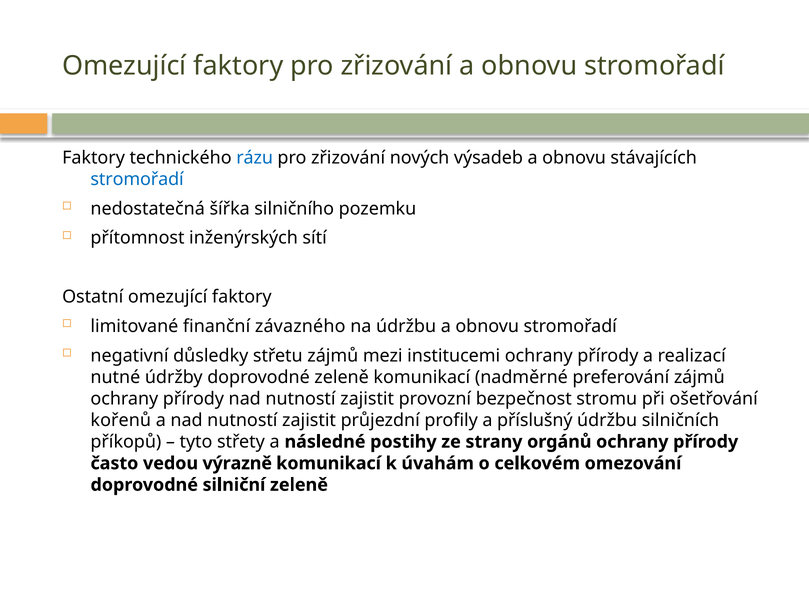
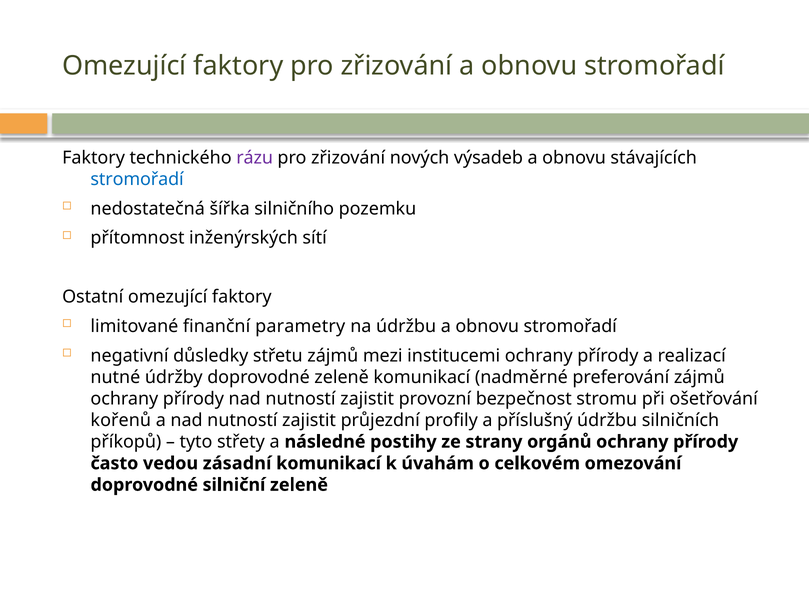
rázu colour: blue -> purple
závazného: závazného -> parametry
výrazně: výrazně -> zásadní
